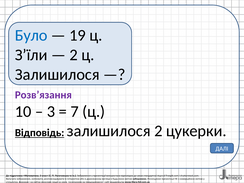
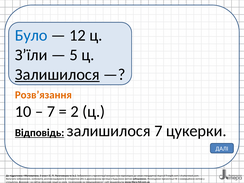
19: 19 -> 12
2 at (74, 55): 2 -> 5
Залишилося at (57, 74) underline: none -> present
Розв’язання colour: purple -> orange
3 at (51, 111): 3 -> 7
7: 7 -> 2
залишилося 2: 2 -> 7
